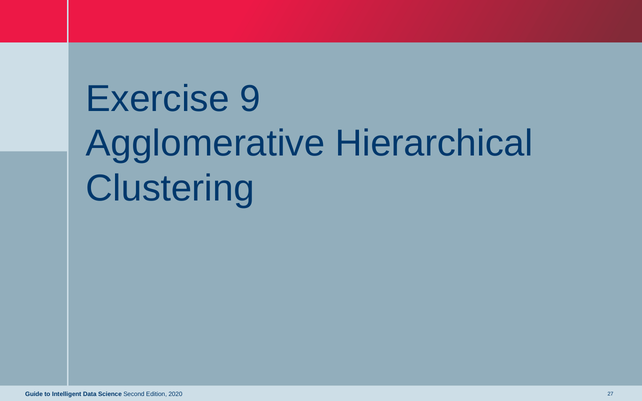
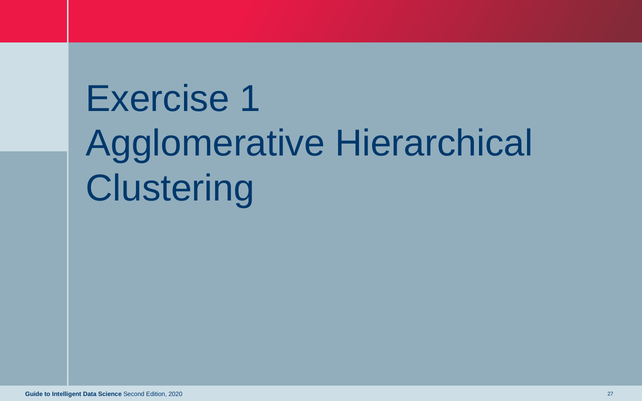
9: 9 -> 1
